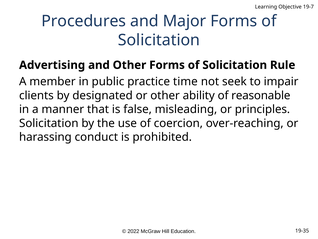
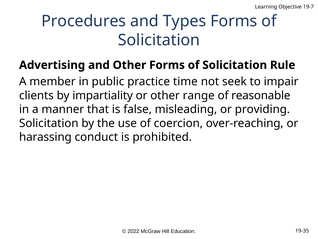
Major: Major -> Types
designated: designated -> impartiality
ability: ability -> range
principles: principles -> providing
